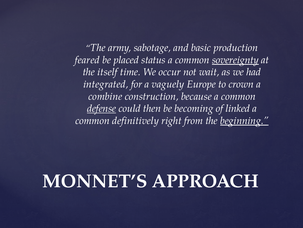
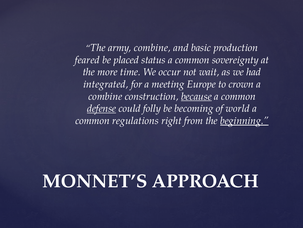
army sabotage: sabotage -> combine
sovereignty underline: present -> none
itself: itself -> more
vaguely: vaguely -> meeting
because underline: none -> present
then: then -> folly
linked: linked -> world
definitively: definitively -> regulations
